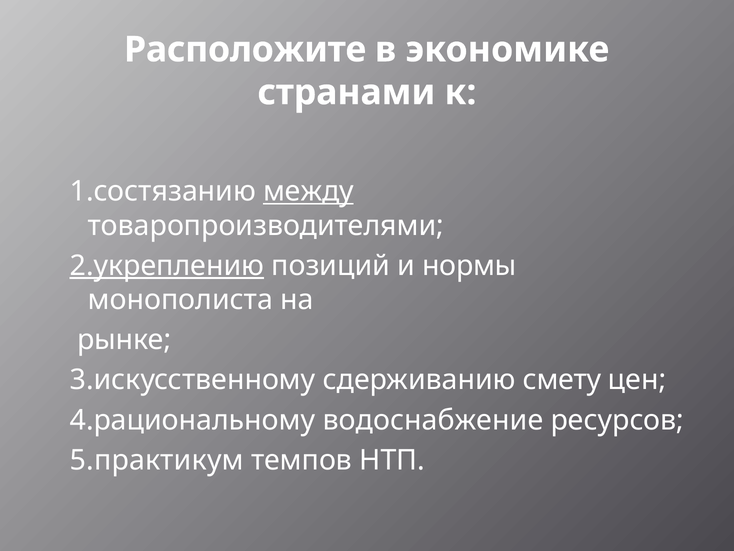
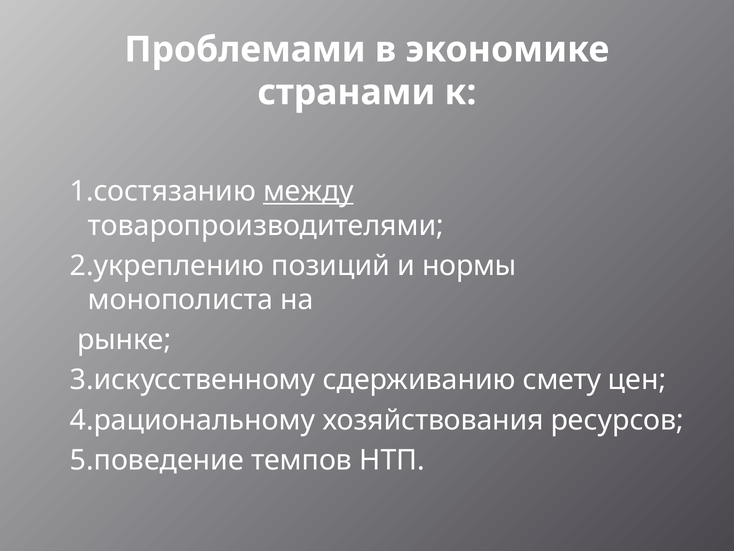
Расположите: Расположите -> Проблемами
2.укреплению underline: present -> none
водоснабжение: водоснабжение -> хозяйствования
5.практикум: 5.практикум -> 5.поведение
